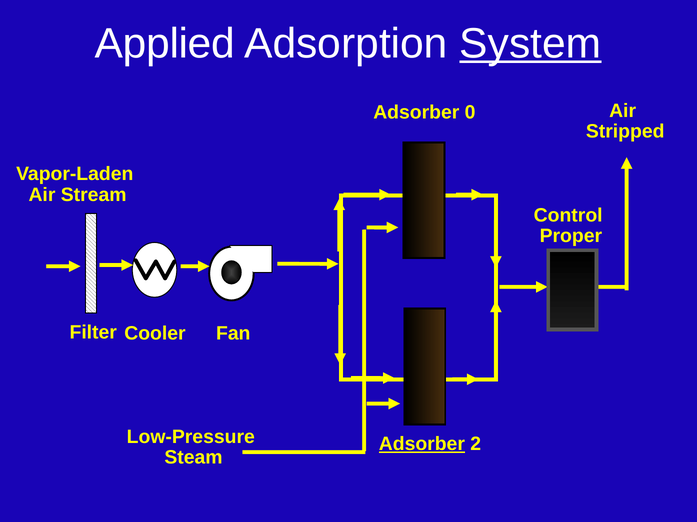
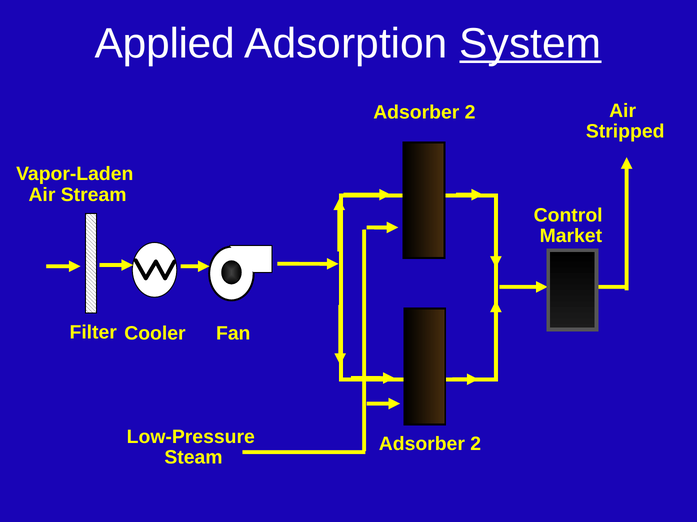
0 at (470, 113): 0 -> 2
Proper: Proper -> Market
Adsorber at (422, 445) underline: present -> none
